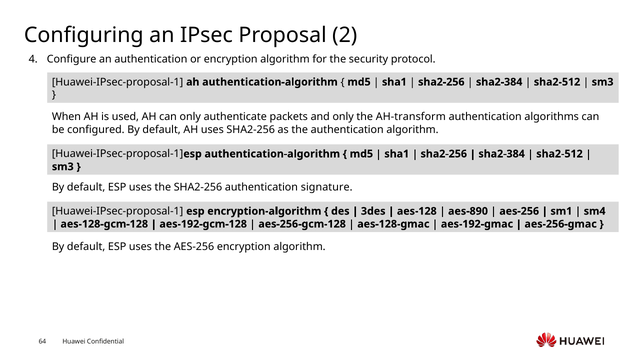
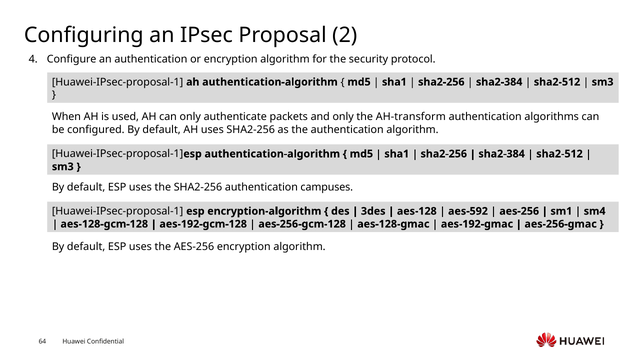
signature: signature -> campuses
aes-890: aes-890 -> aes-592
